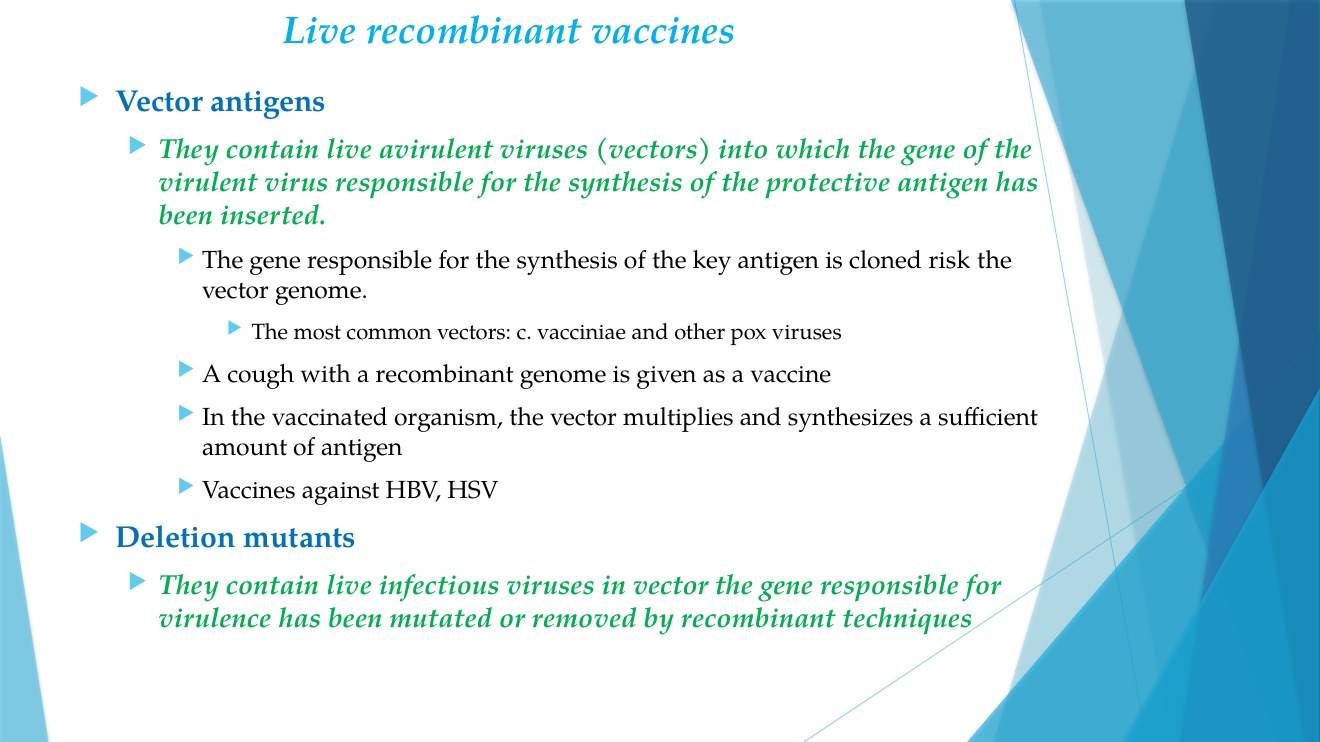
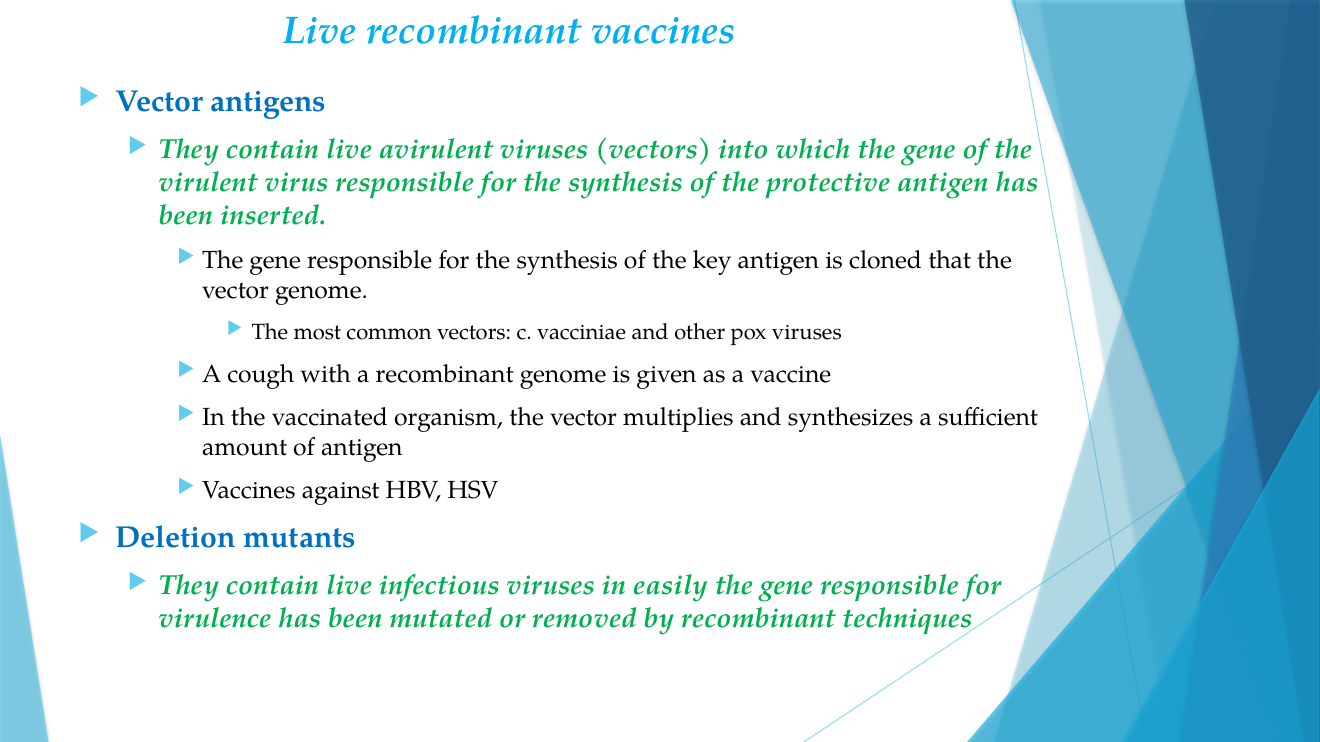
risk: risk -> that
in vector: vector -> easily
